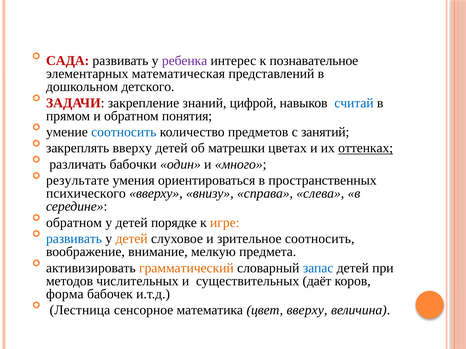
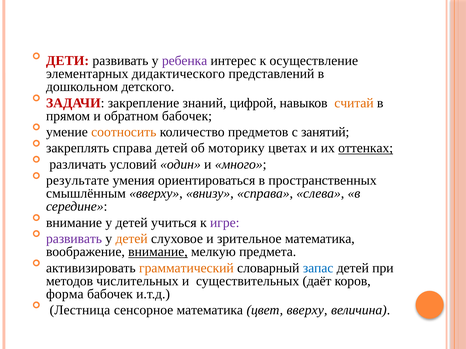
САДА: САДА -> ДЕТИ
познавательное: познавательное -> осуществление
математическая: математическая -> дидактического
считай colour: blue -> orange
обратном понятия: понятия -> бабочек
соотносить at (124, 132) colour: blue -> orange
закреплять вверху: вверху -> справа
матрешки: матрешки -> моторику
бабочки: бабочки -> условий
психического: психического -> смышлённым
обратном at (74, 223): обратном -> внимание
порядке: порядке -> учиться
игре colour: orange -> purple
развивать at (74, 239) colour: blue -> purple
зрительное соотносить: соотносить -> математика
внимание at (158, 252) underline: none -> present
